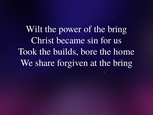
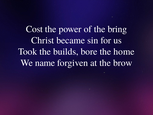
Wilt: Wilt -> Cost
share: share -> name
at the bring: bring -> brow
